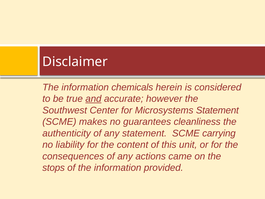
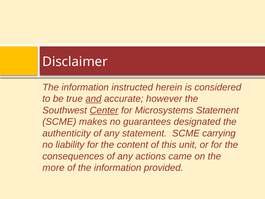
chemicals: chemicals -> instructed
Center underline: none -> present
cleanliness: cleanliness -> designated
stops: stops -> more
